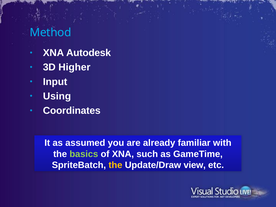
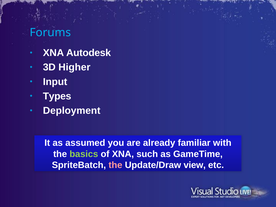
Method: Method -> Forums
Using: Using -> Types
Coordinates: Coordinates -> Deployment
the at (115, 165) colour: yellow -> pink
